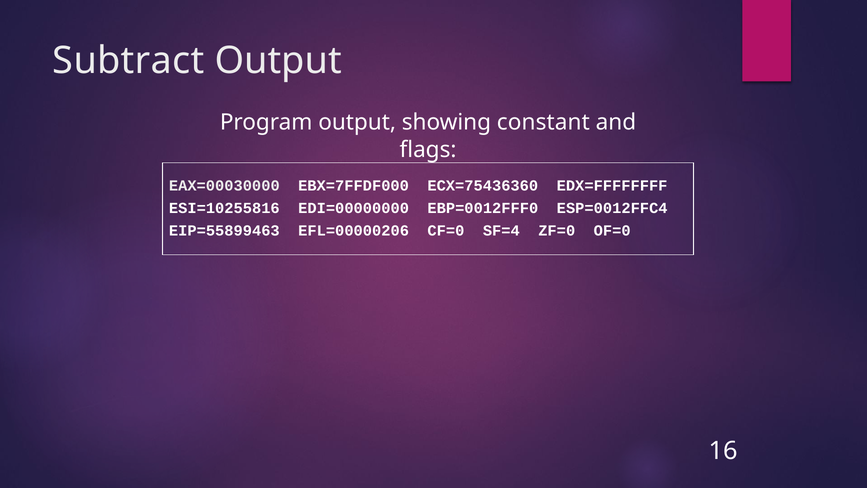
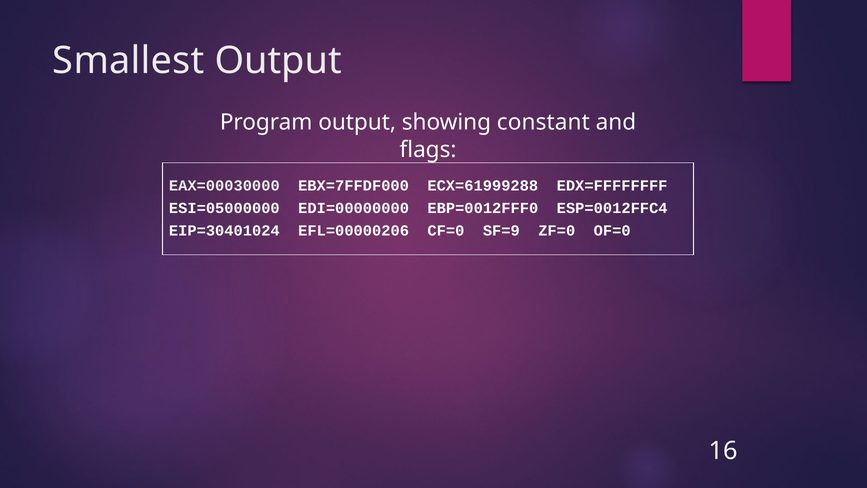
Subtract: Subtract -> Smallest
ECX=75436360: ECX=75436360 -> ECX=61999288
ESI=10255816: ESI=10255816 -> ESI=05000000
EIP=55899463: EIP=55899463 -> EIP=30401024
SF=4: SF=4 -> SF=9
